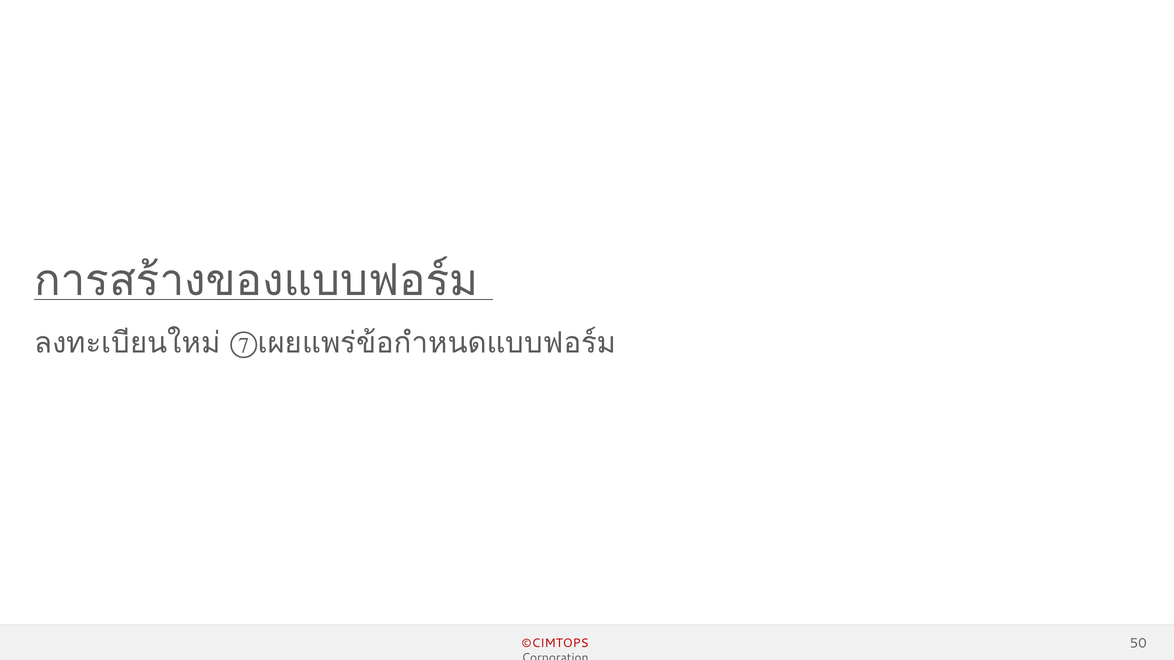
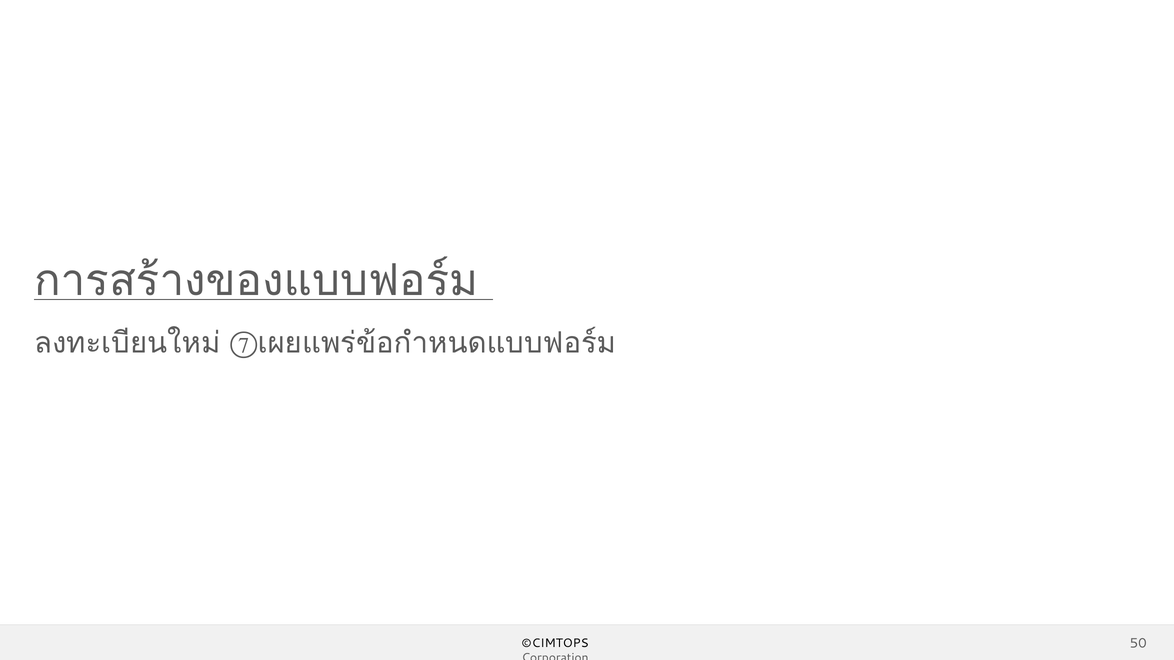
©CIMTOPS colour: red -> black
